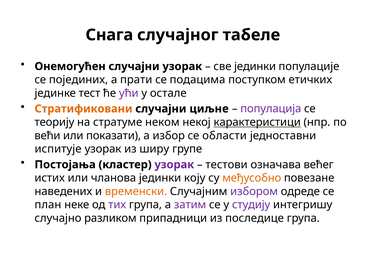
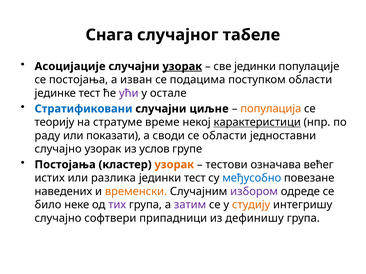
Онемогућен: Онемогућен -> Асоцијације
узорак at (182, 67) underline: none -> present
се појединих: појединих -> постојања
прати: прати -> изван
поступком етичких: етичких -> области
Стратификовани colour: orange -> blue
популација colour: purple -> orange
неком: неком -> време
већи: већи -> раду
избор: избор -> своди
испитује at (58, 149): испитује -> случајно
ширу: ширу -> услов
узорак at (174, 165) colour: purple -> orange
чланова: чланова -> разлика
јединки коју: коју -> тест
међусобно colour: orange -> blue
план: план -> било
студију colour: purple -> orange
разликом: разликом -> софтвери
последице: последице -> дефинишу
